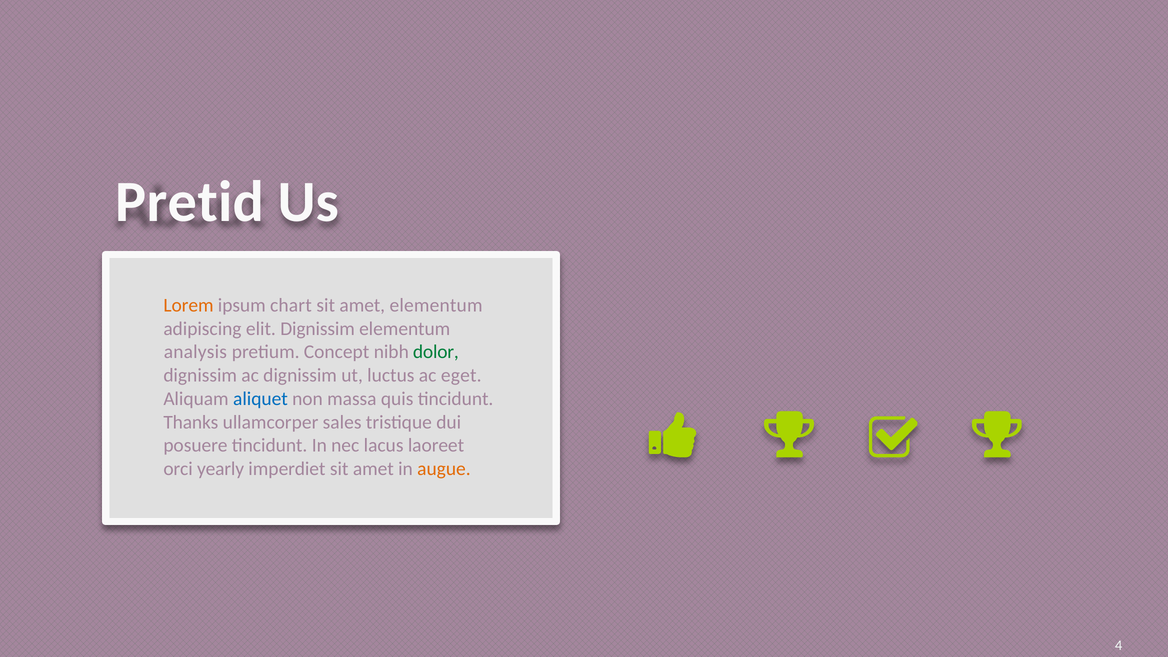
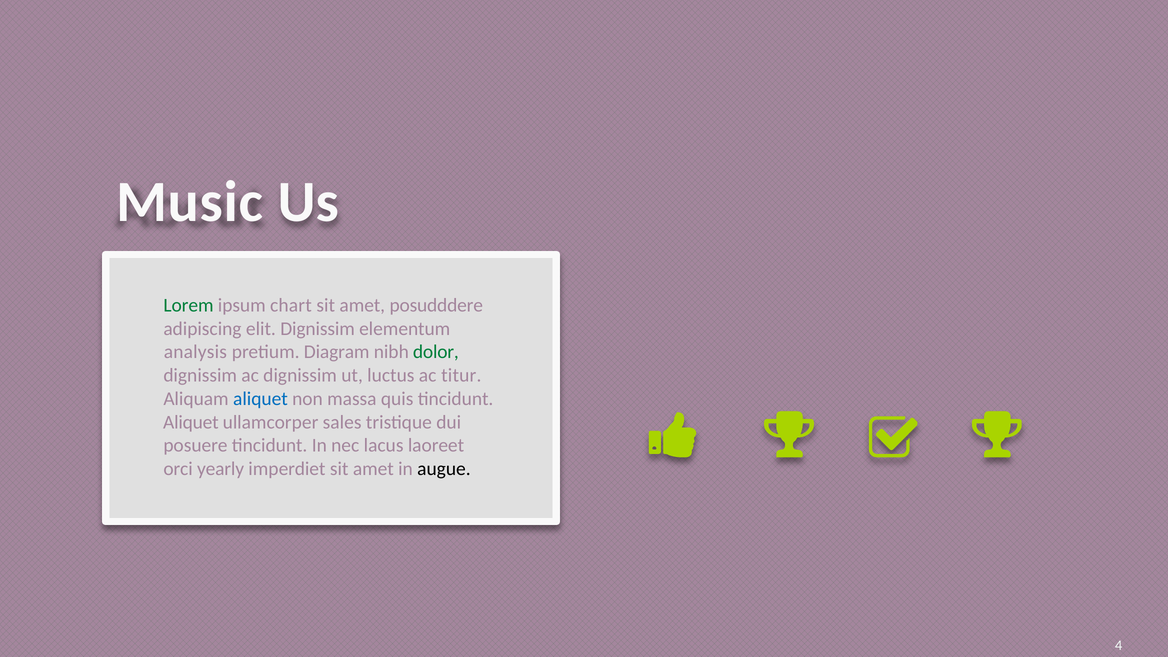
Pretid: Pretid -> Music
Lorem colour: orange -> green
amet elementum: elementum -> posudddere
Concept: Concept -> Diagram
eget: eget -> titur
Thanks at (191, 422): Thanks -> Aliquet
augue colour: orange -> black
